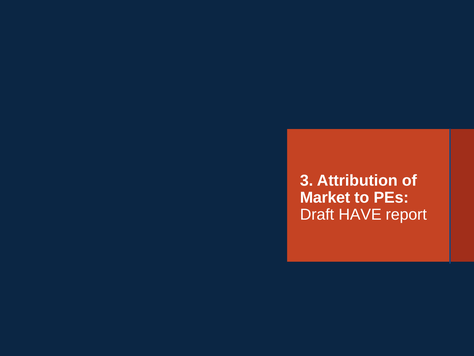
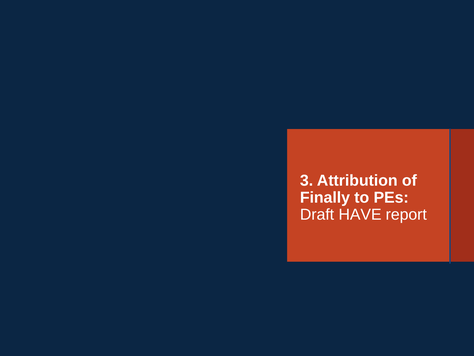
Market: Market -> Finally
